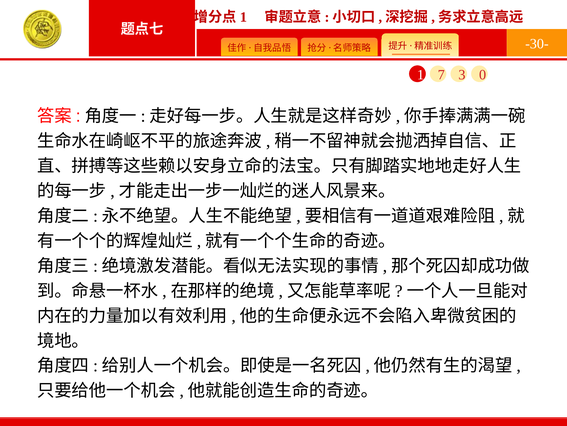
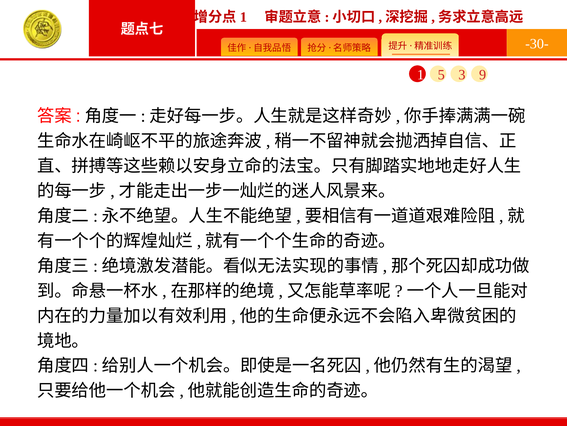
7: 7 -> 5
0: 0 -> 9
